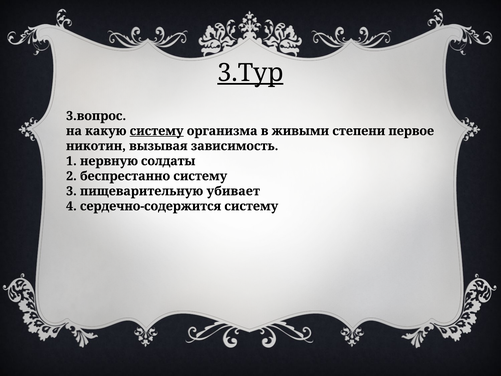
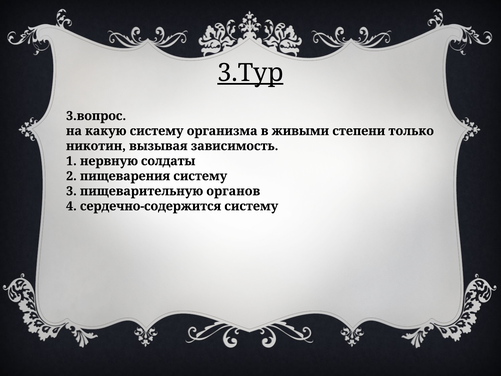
систему at (157, 131) underline: present -> none
первое: первое -> только
беспрестанно: беспрестанно -> пищеварения
убивает: убивает -> органов
